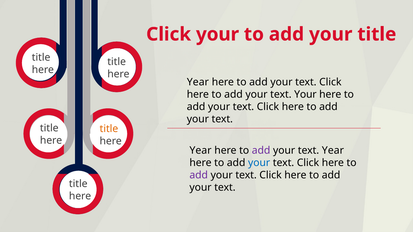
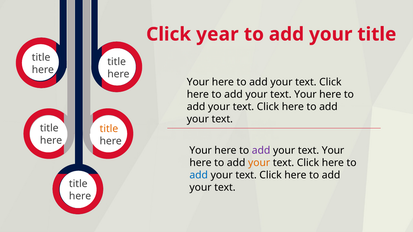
Click your: your -> year
Year at (198, 82): Year -> Your
Year at (201, 151): Year -> Your
Year at (333, 151): Year -> Your
your at (259, 163) colour: blue -> orange
add at (199, 175) colour: purple -> blue
